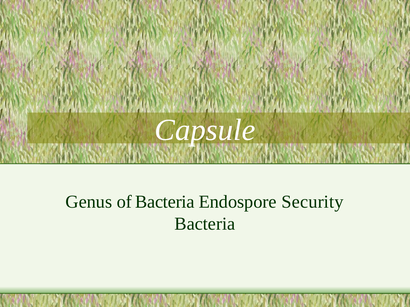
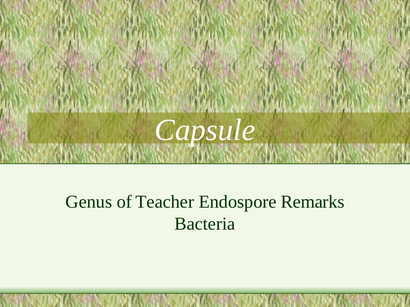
of Bacteria: Bacteria -> Teacher
Security: Security -> Remarks
